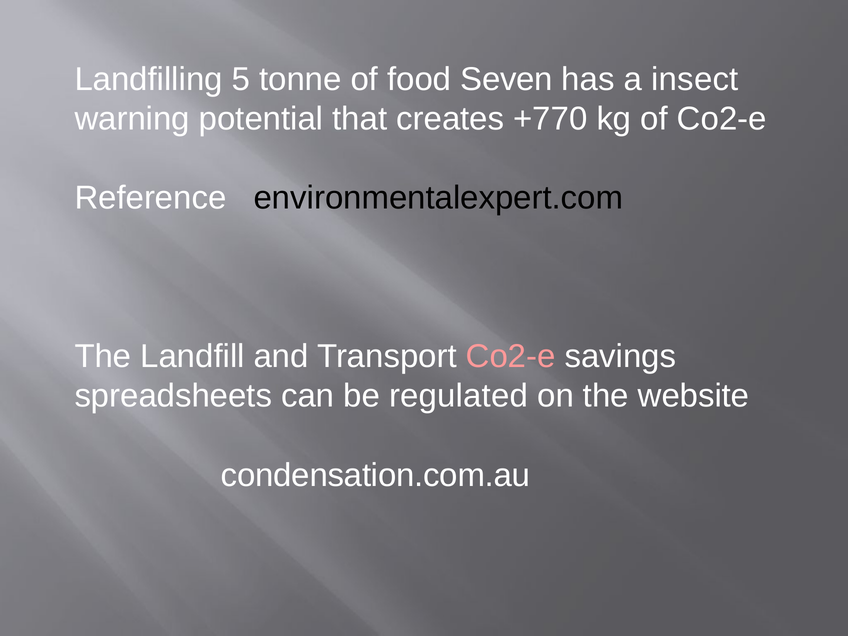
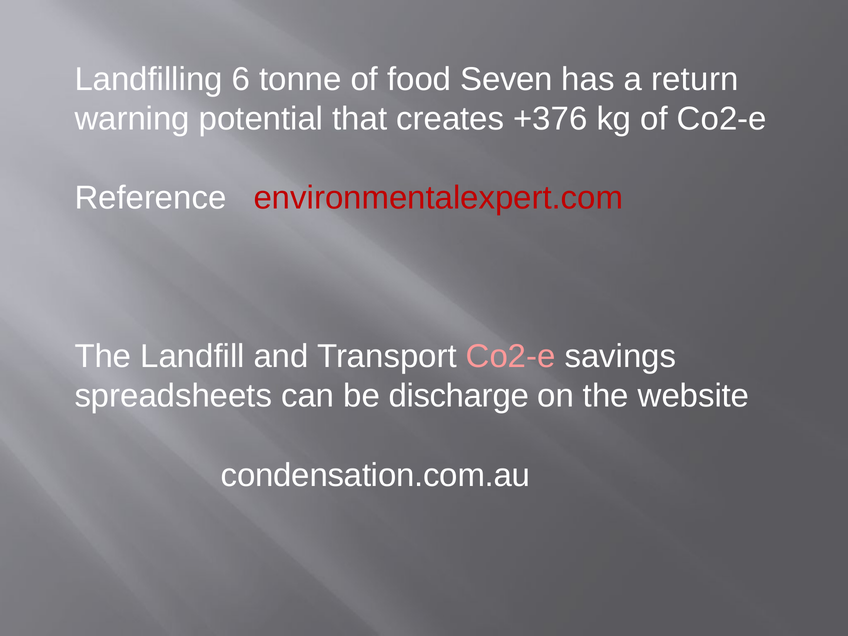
5: 5 -> 6
insect: insect -> return
+770: +770 -> +376
environmentalexpert.com colour: black -> red
regulated: regulated -> discharge
